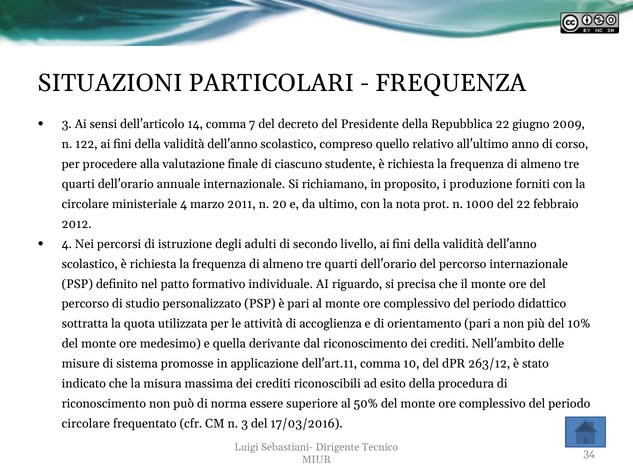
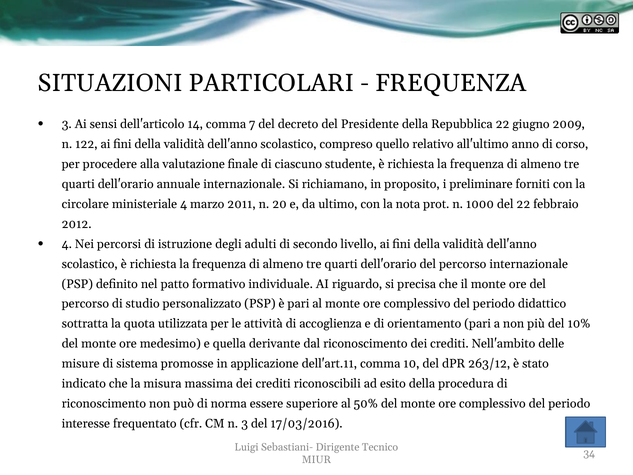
produzione: produzione -> preliminare
circolare at (86, 423): circolare -> interesse
